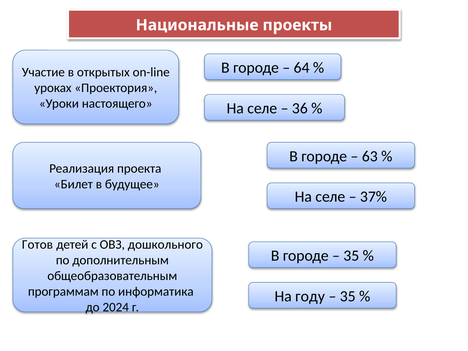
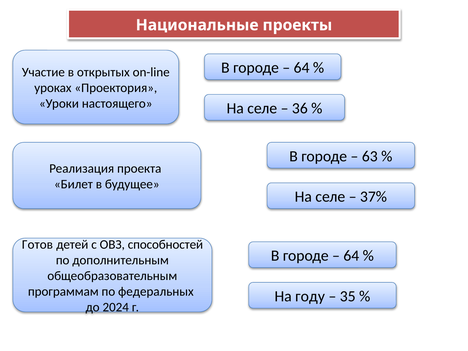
дошкольного: дошкольного -> способностей
35 at (351, 256): 35 -> 64
информатика: информатика -> федеральных
